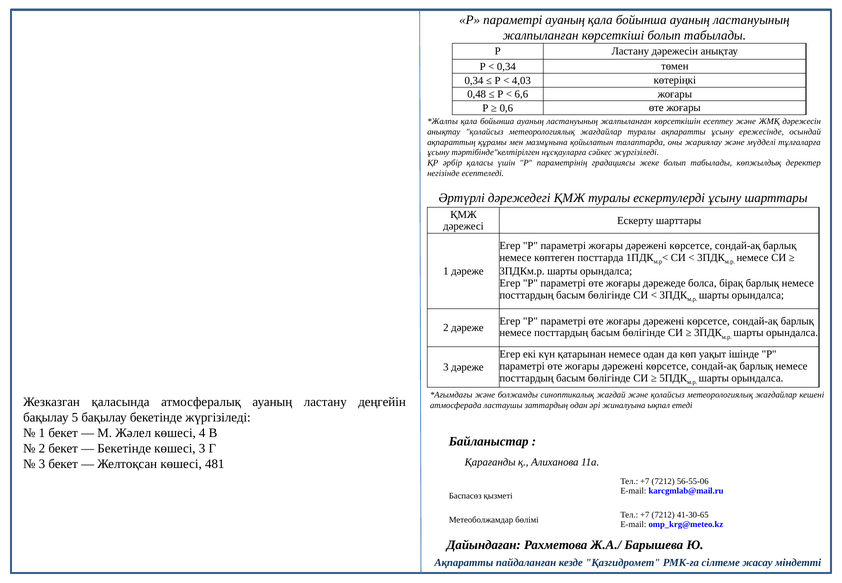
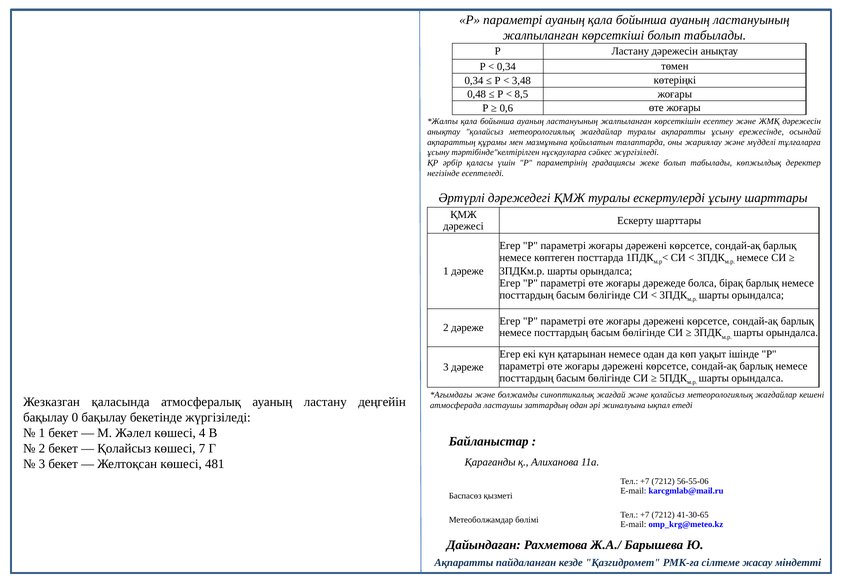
4,03: 4,03 -> 3,48
6,6: 6,6 -> 8,5
5: 5 -> 0
Бекетінде at (124, 448): Бекетінде -> Қолайсыз
көшесі 3: 3 -> 7
